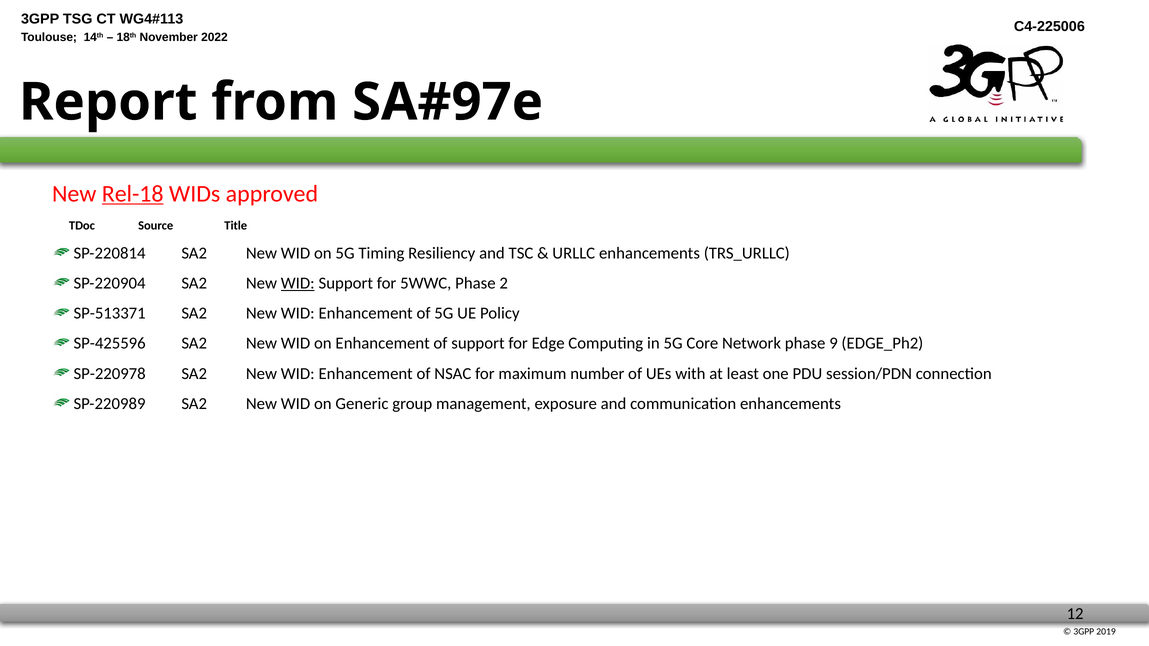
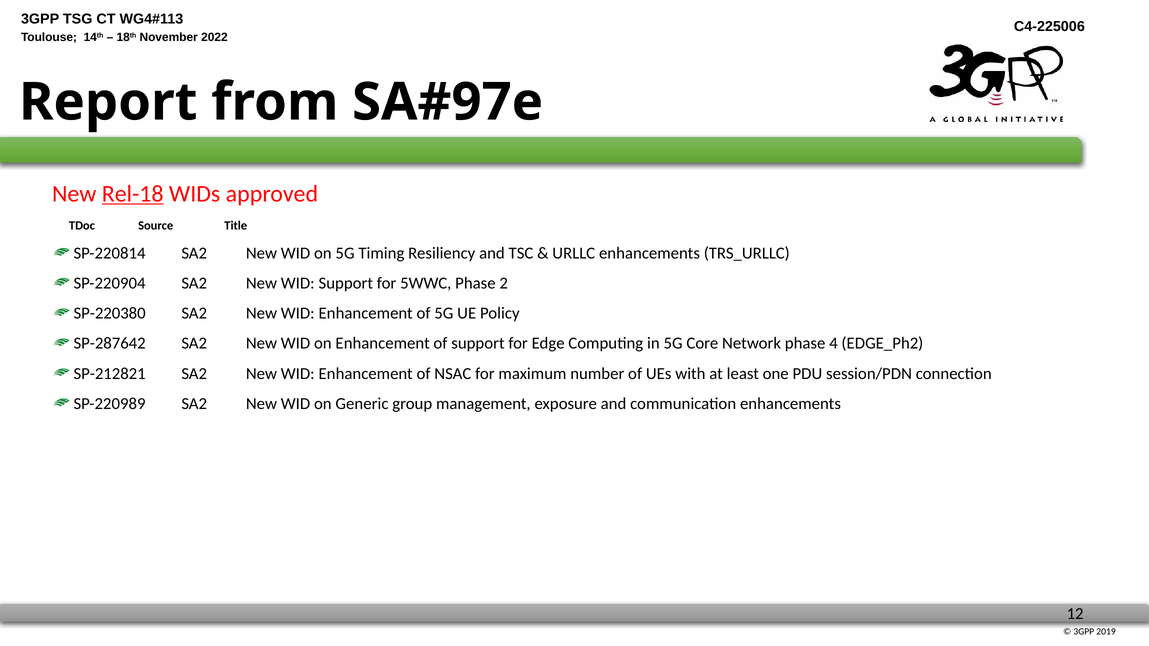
WID at (298, 283) underline: present -> none
SP-513371: SP-513371 -> SP-220380
SP-425596: SP-425596 -> SP-287642
9: 9 -> 4
SP-220978: SP-220978 -> SP-212821
